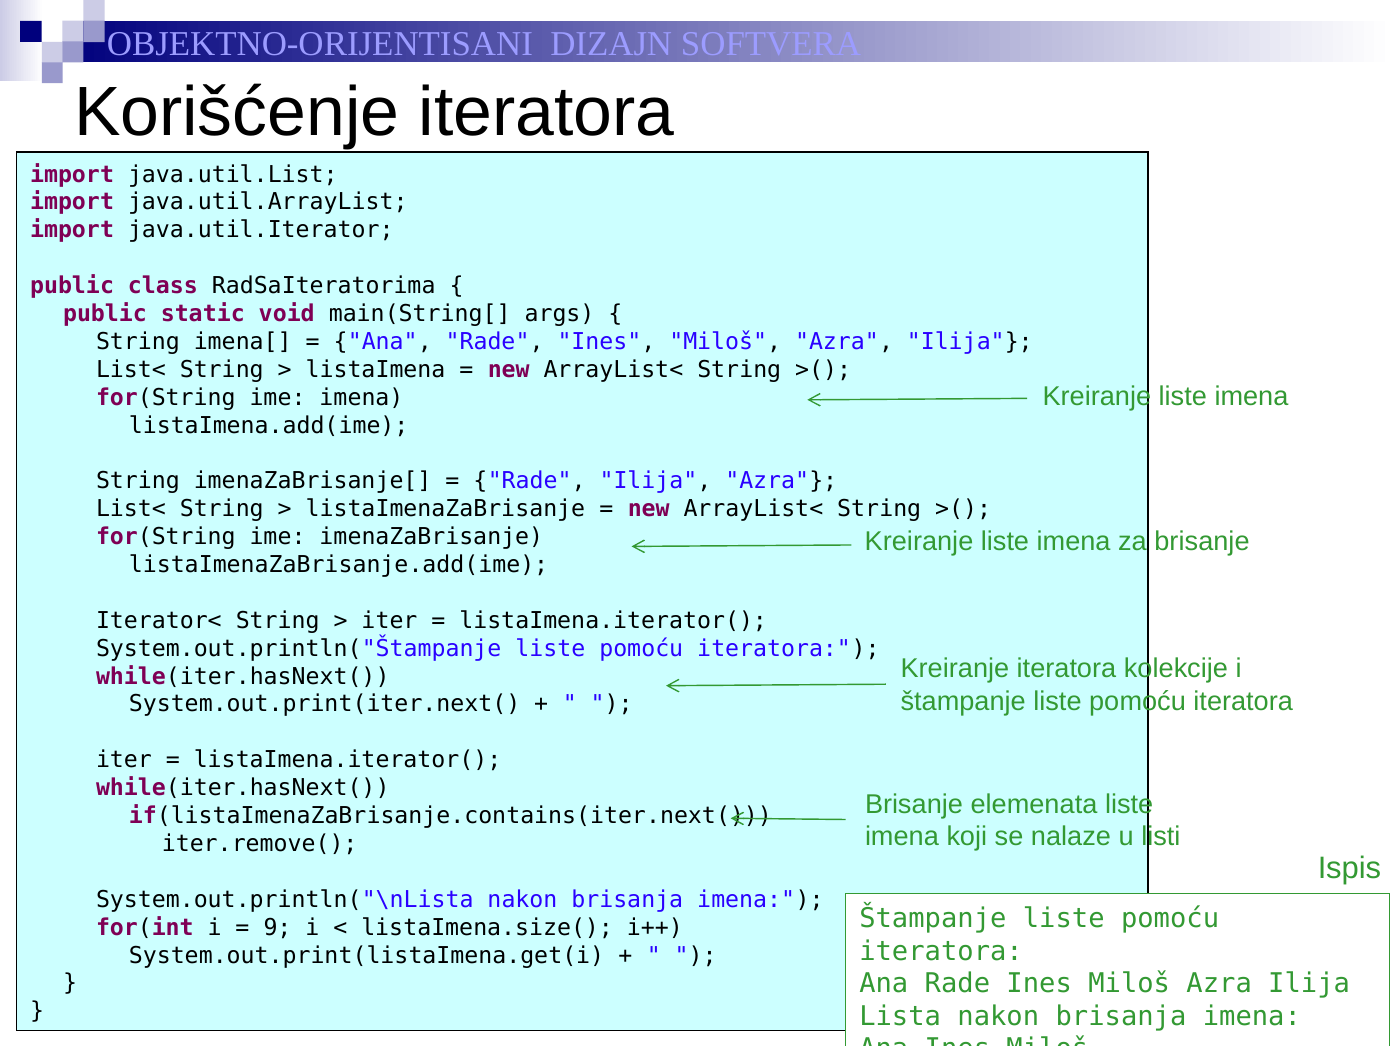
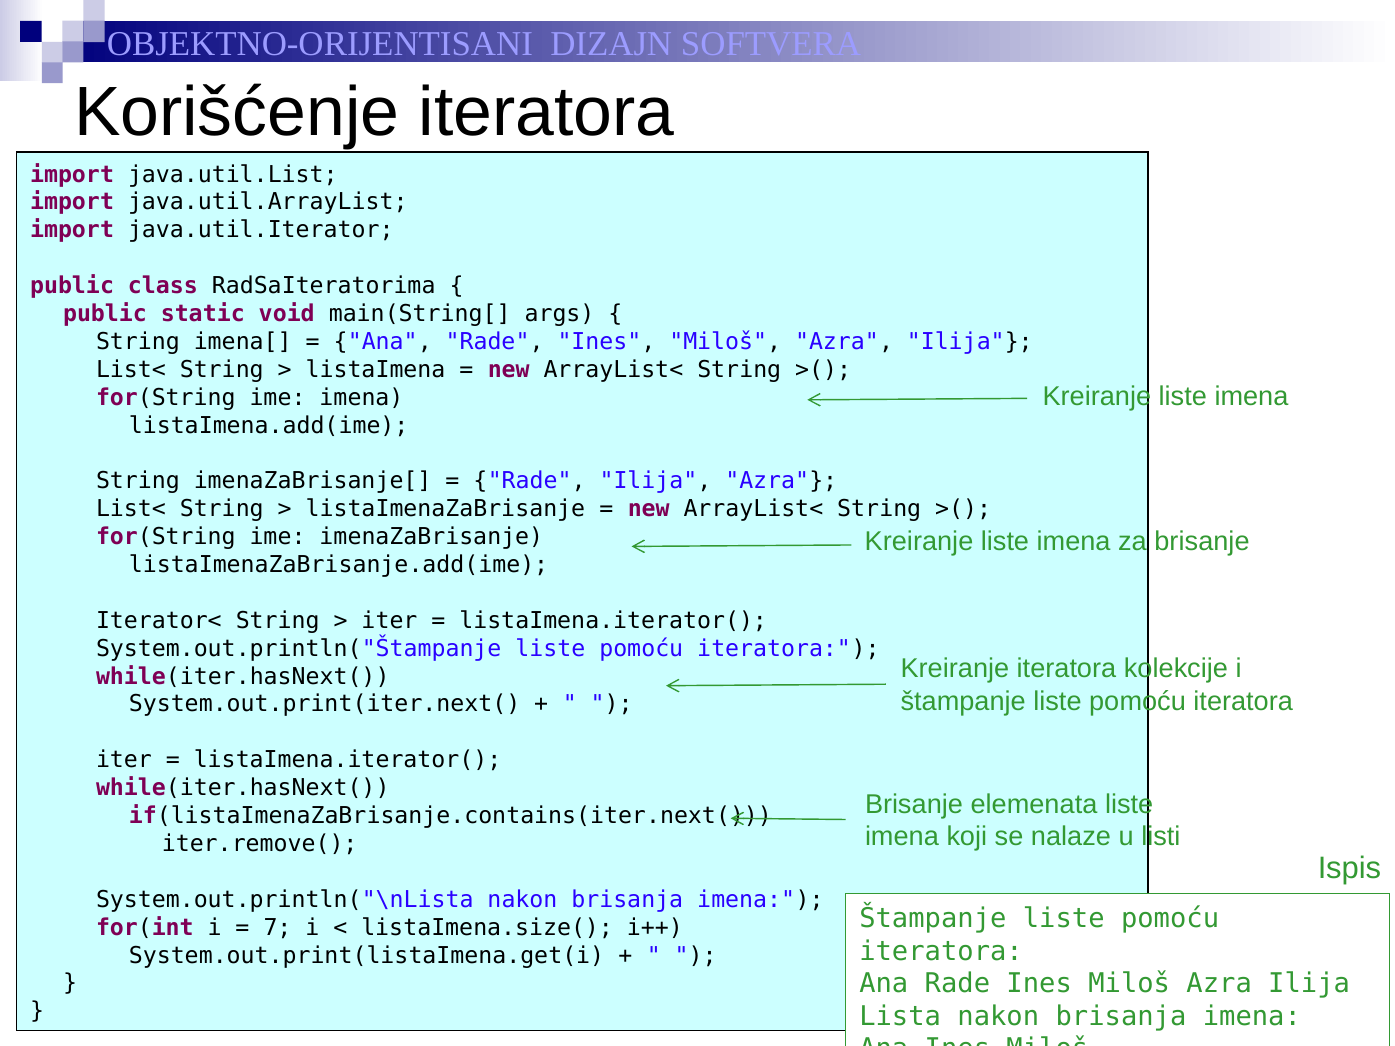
9: 9 -> 7
